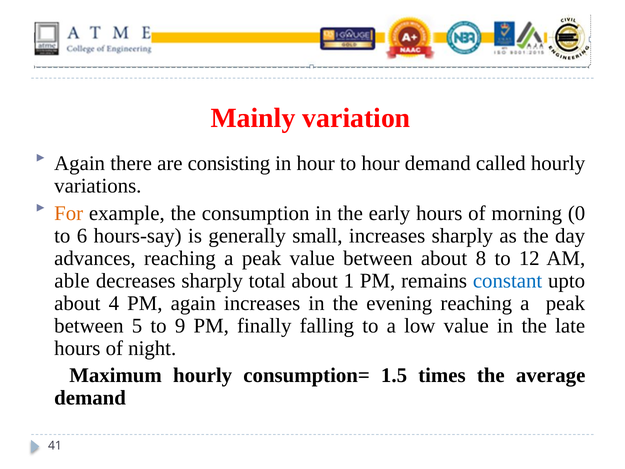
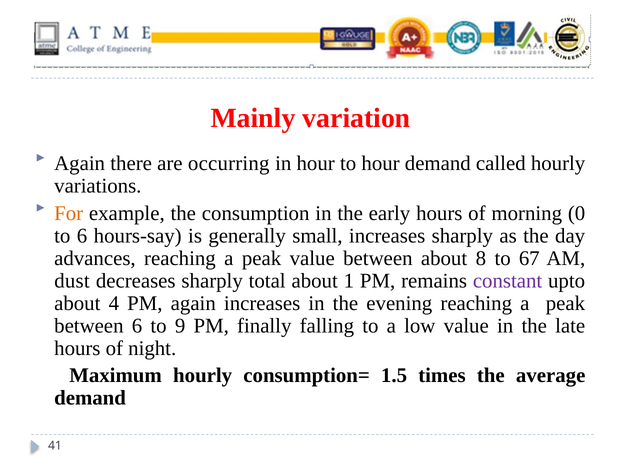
consisting: consisting -> occurring
12: 12 -> 67
able: able -> dust
constant colour: blue -> purple
between 5: 5 -> 6
